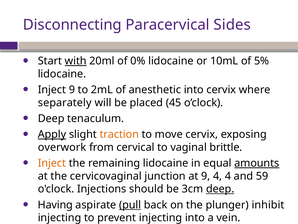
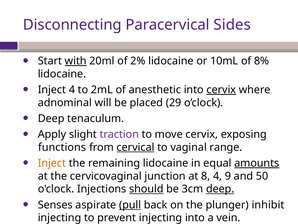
0%: 0% -> 2%
5%: 5% -> 8%
Inject 9: 9 -> 4
cervix at (221, 90) underline: none -> present
separately: separately -> adnominal
45: 45 -> 29
Apply underline: present -> none
traction colour: orange -> purple
overwork: overwork -> functions
cervical underline: none -> present
brittle: brittle -> range
at 9: 9 -> 8
4 4: 4 -> 9
59: 59 -> 50
should underline: none -> present
Having: Having -> Senses
